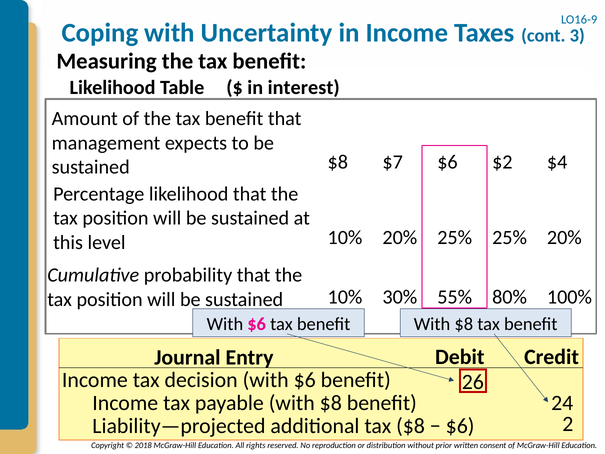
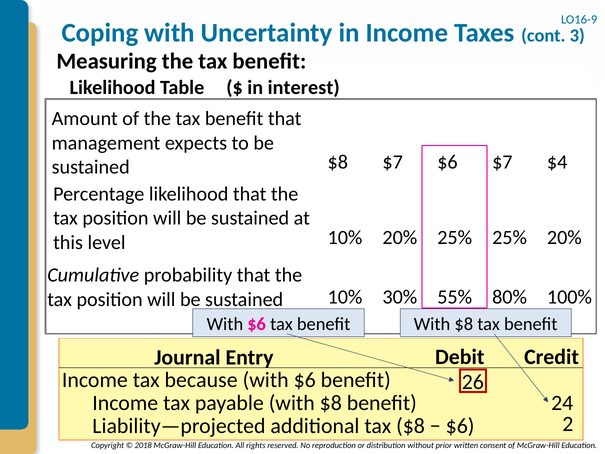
$6 $2: $2 -> $7
decision: decision -> because
